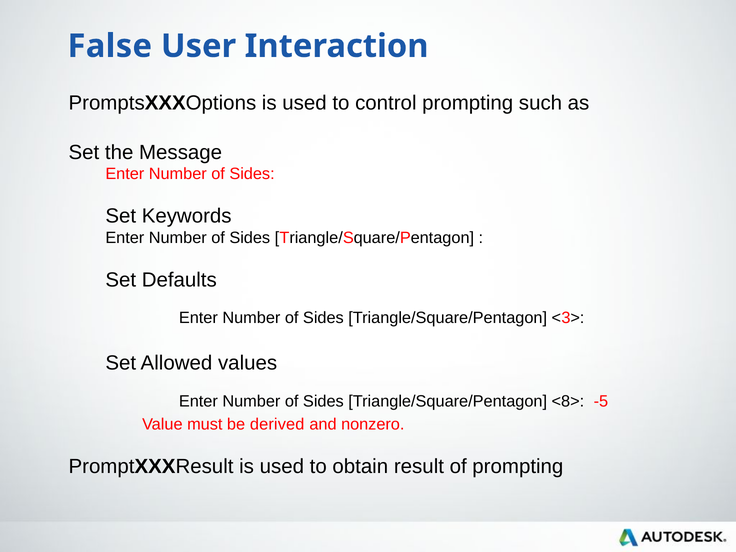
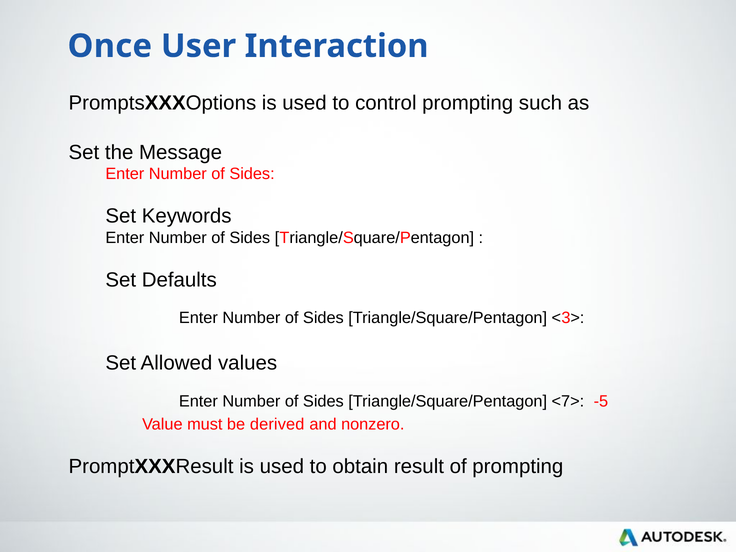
False: False -> Once
<8>: <8> -> <7>
